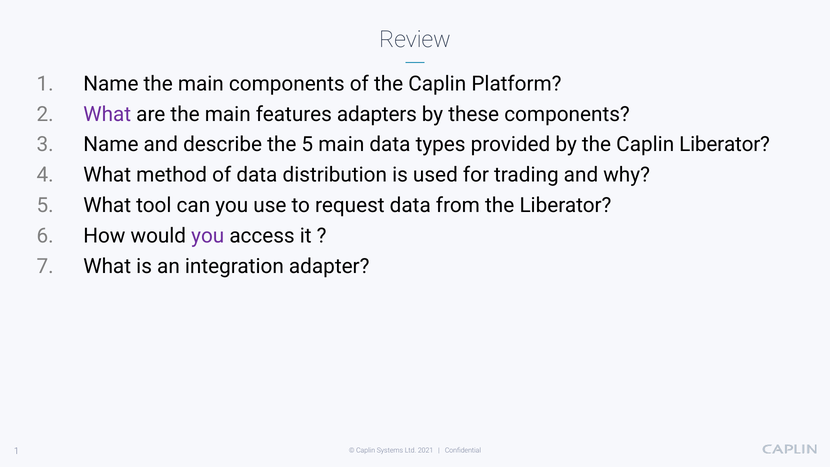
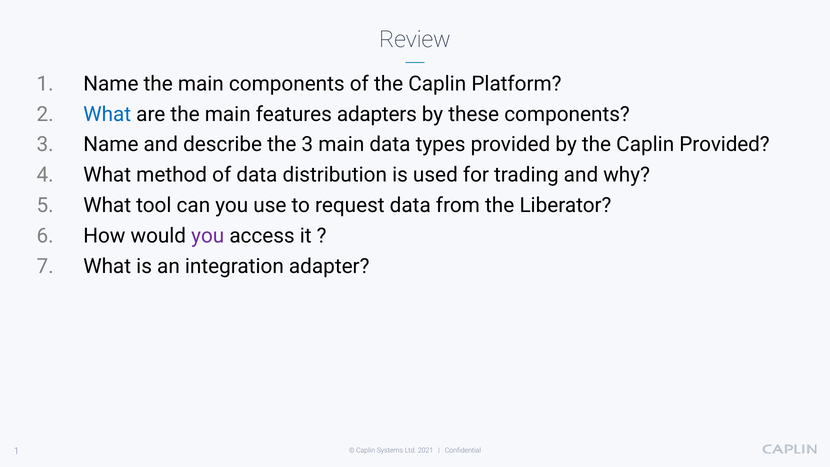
What at (107, 114) colour: purple -> blue
the 5: 5 -> 3
Caplin Liberator: Liberator -> Provided
